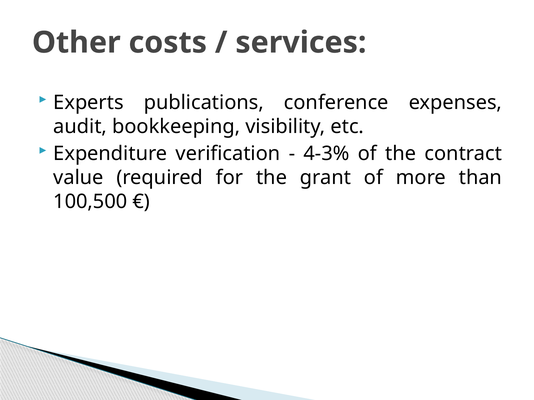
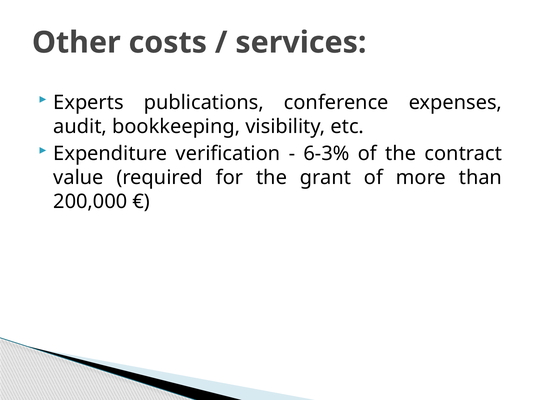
4-3%: 4-3% -> 6-3%
100,500: 100,500 -> 200,000
